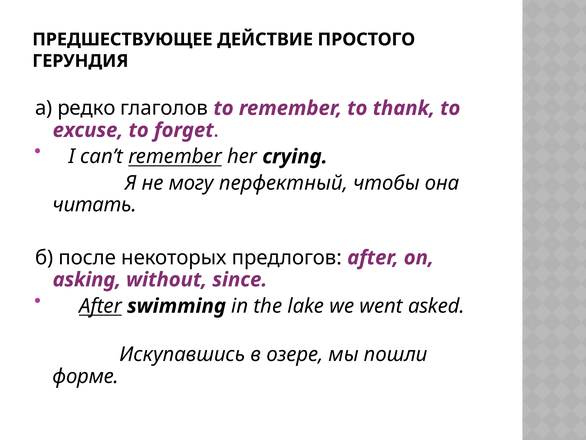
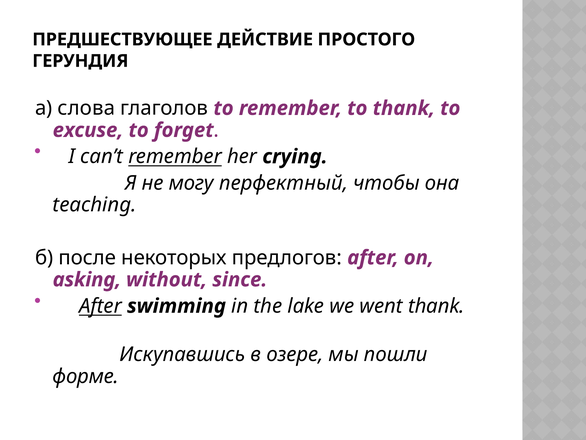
редко: редко -> слова
читать: читать -> teaching
went asked: asked -> thank
